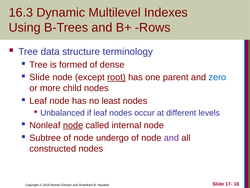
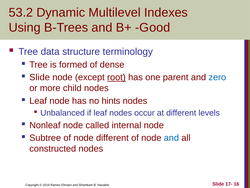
16.3: 16.3 -> 53.2
Rows: Rows -> Good
least: least -> hints
node at (73, 125) underline: present -> none
node undergo: undergo -> different
and at (171, 138) colour: purple -> blue
